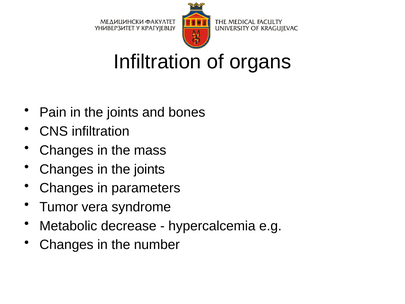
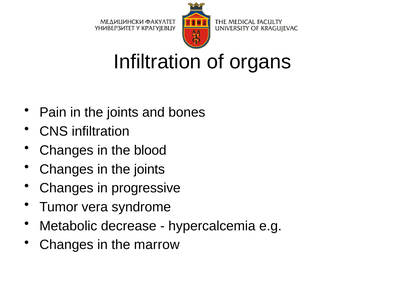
mass: mass -> blood
parameters: parameters -> progressive
number: number -> marrow
